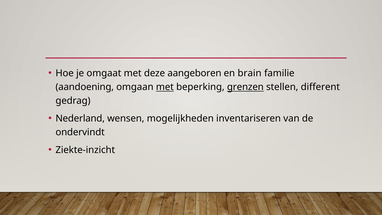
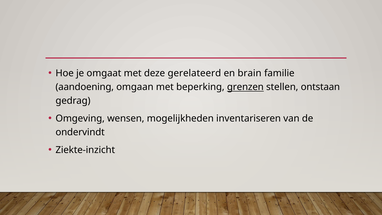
aangeboren: aangeboren -> gerelateerd
met at (165, 87) underline: present -> none
different: different -> ontstaan
Nederland: Nederland -> Omgeving
